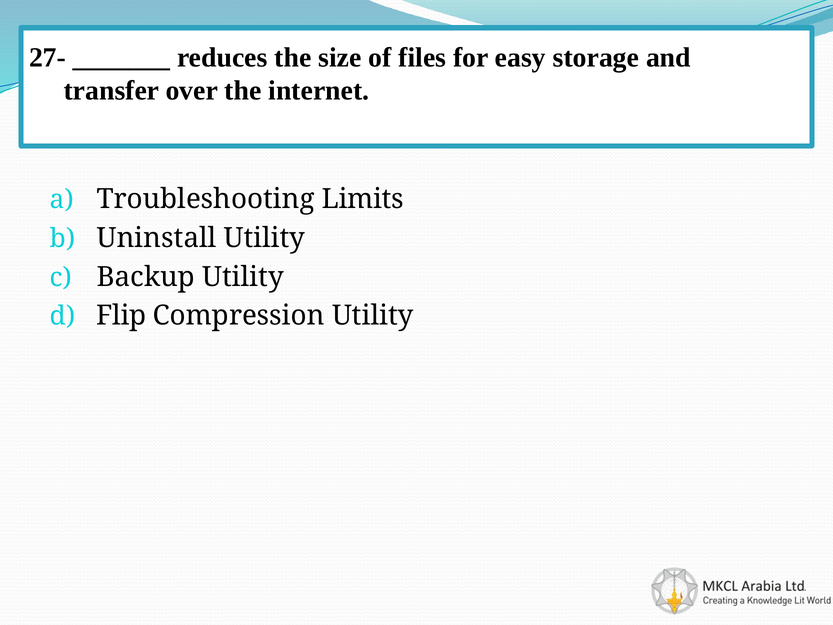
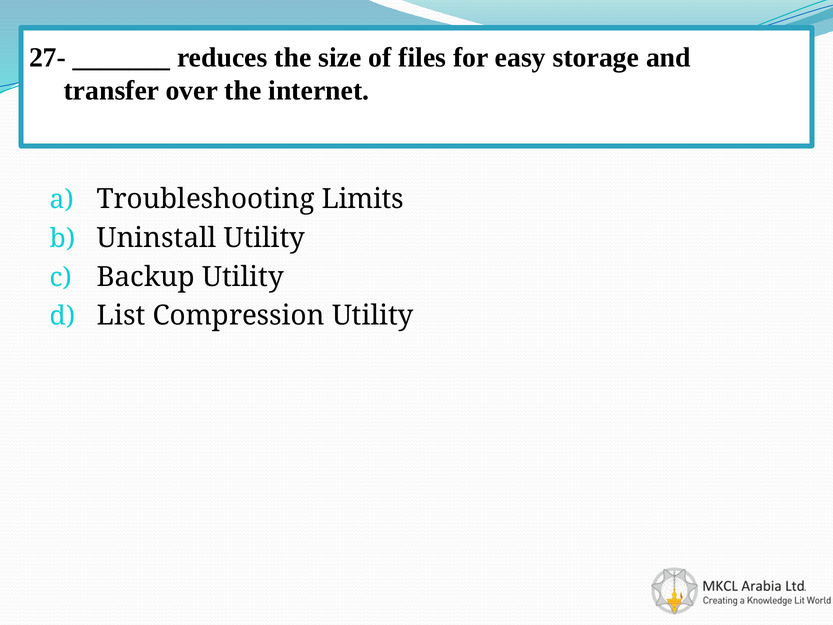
Flip: Flip -> List
